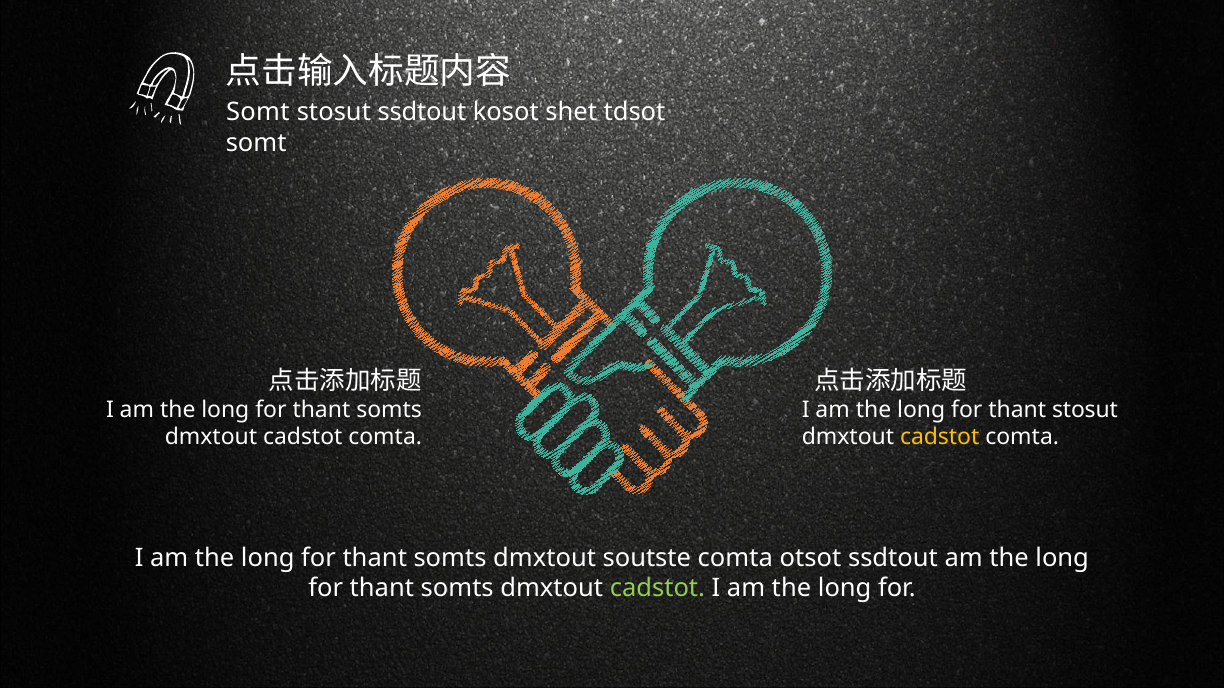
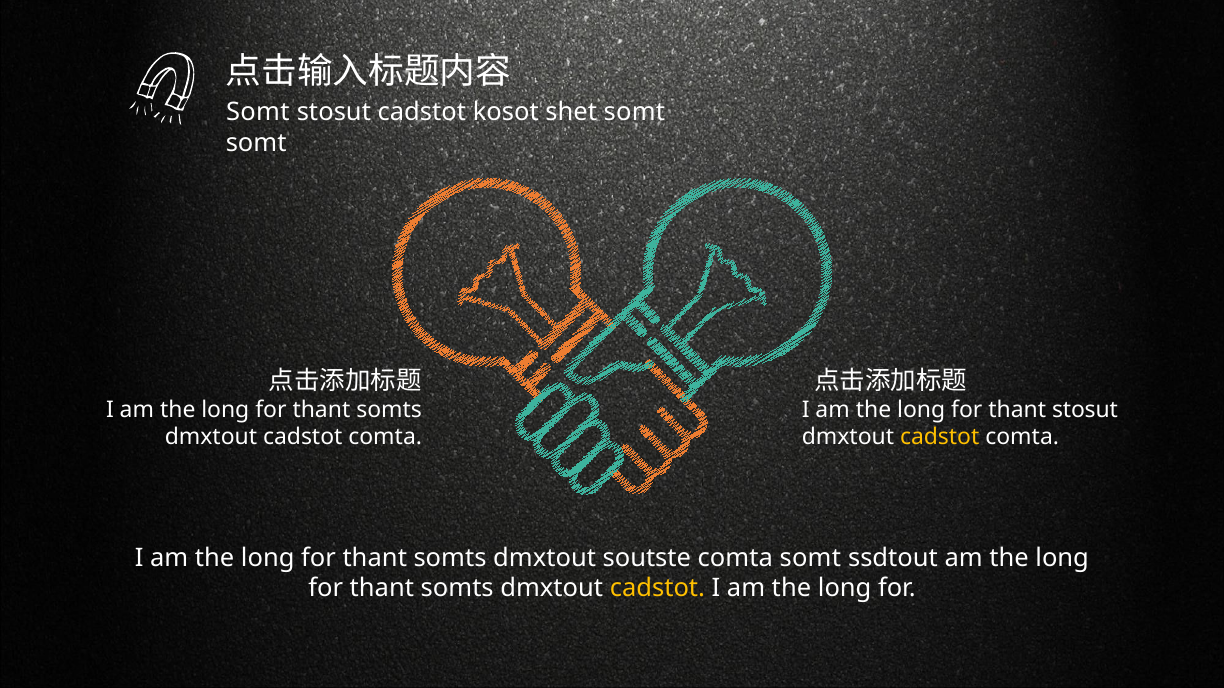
stosut ssdtout: ssdtout -> cadstot
shet tdsot: tdsot -> somt
comta otsot: otsot -> somt
cadstot at (657, 589) colour: light green -> yellow
